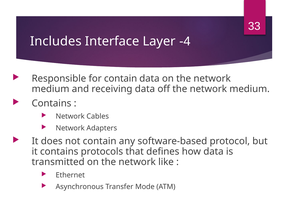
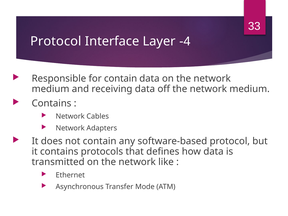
Includes at (56, 41): Includes -> Protocol
